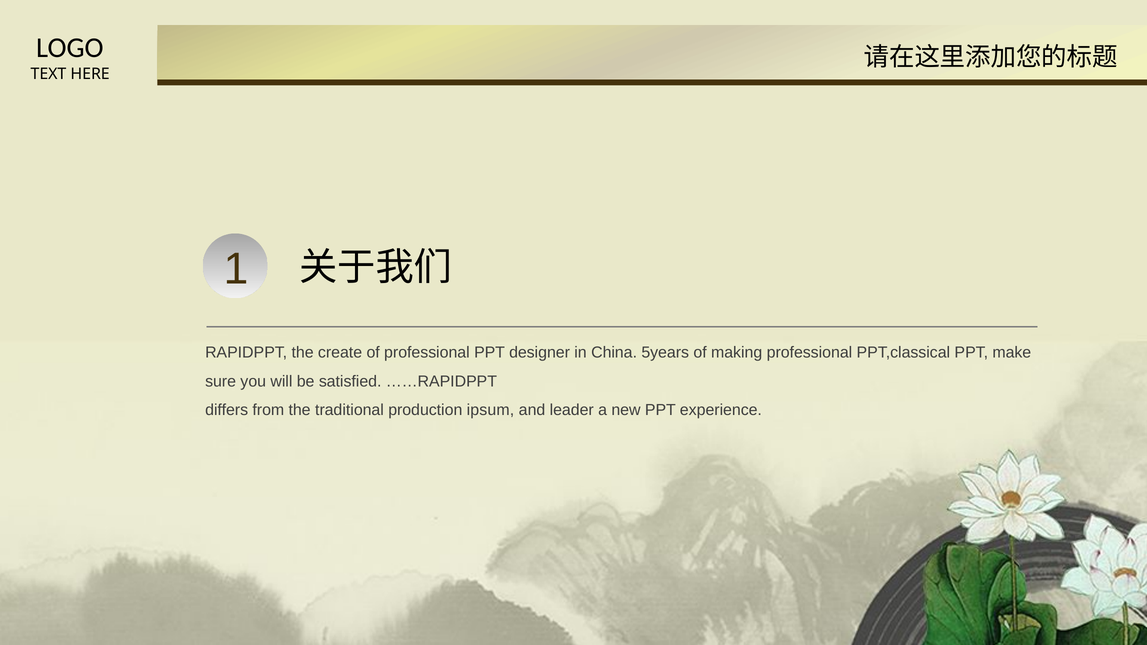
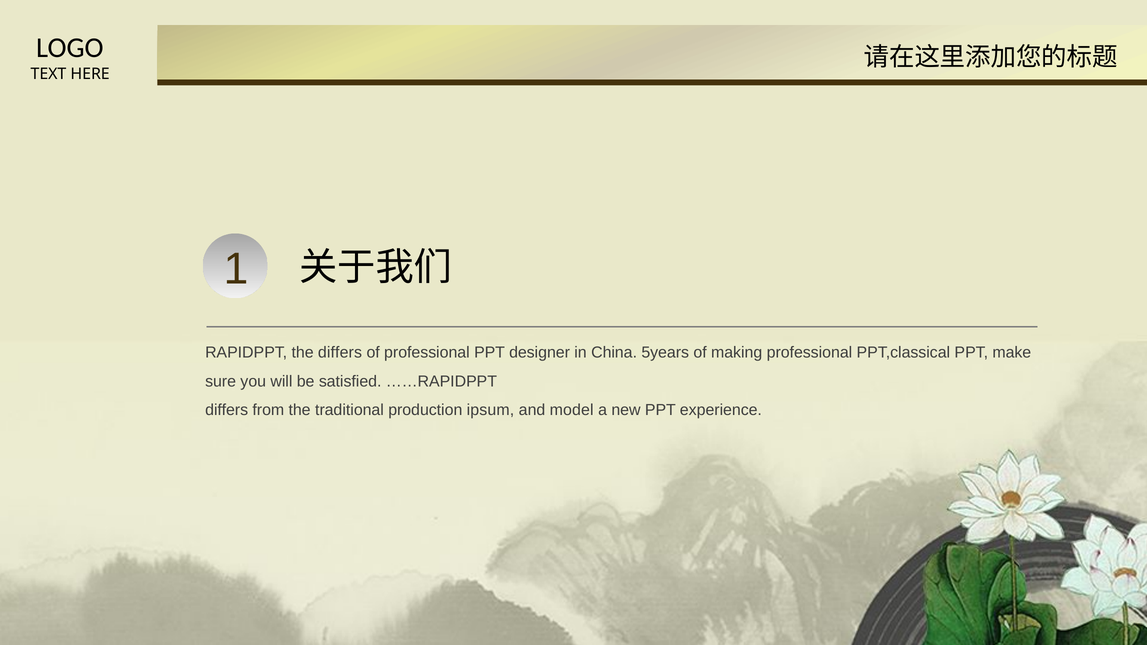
the create: create -> differs
leader: leader -> model
